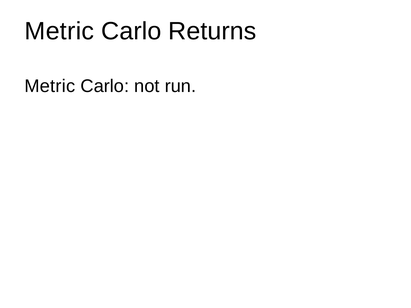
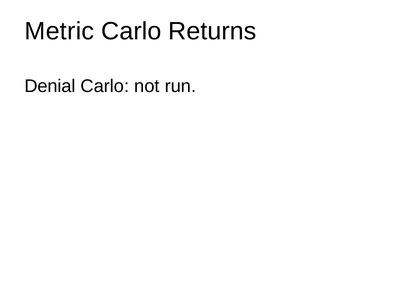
Metric at (50, 86): Metric -> Denial
